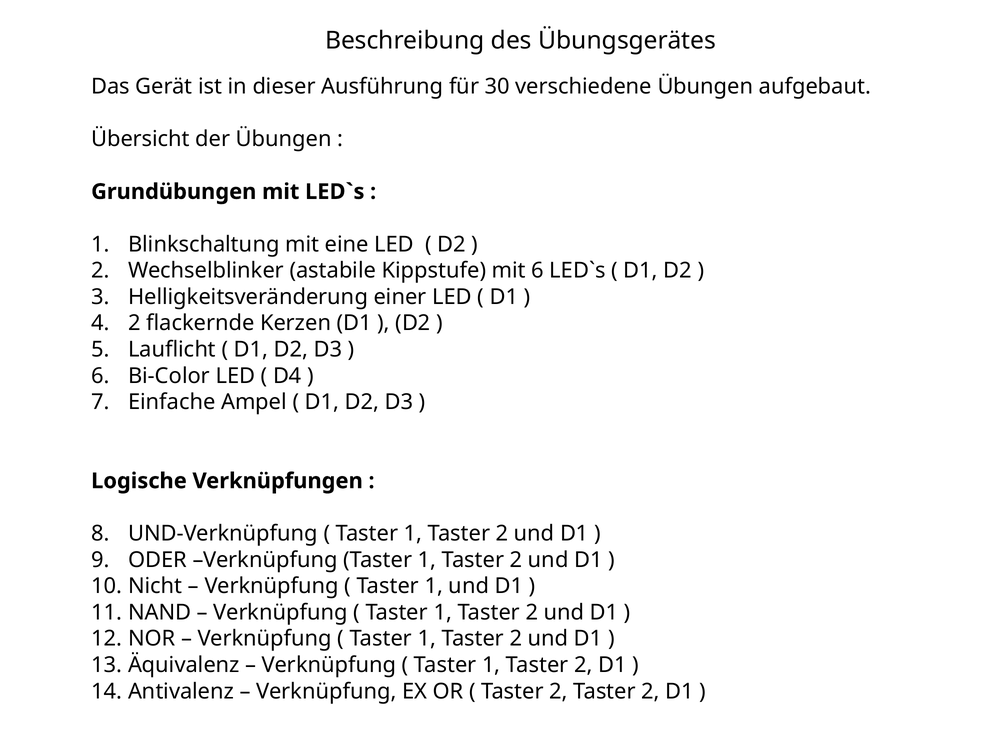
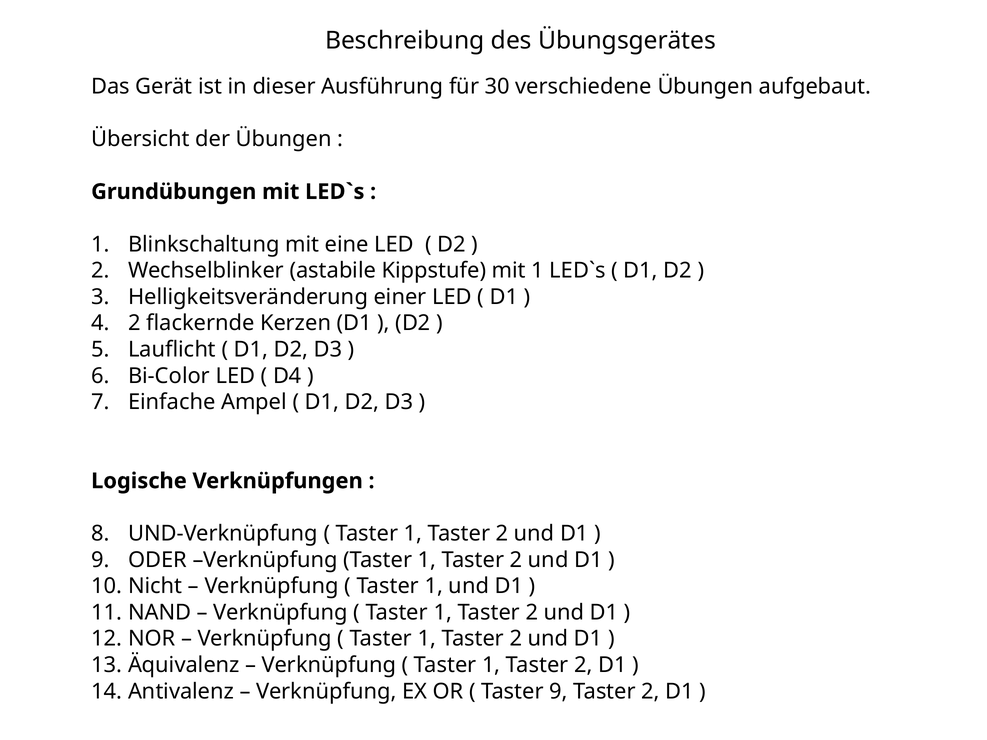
mit 6: 6 -> 1
2 at (559, 692): 2 -> 9
